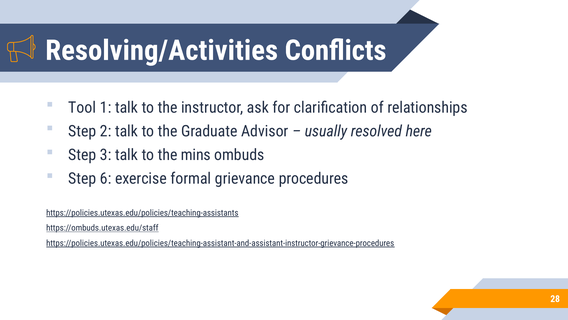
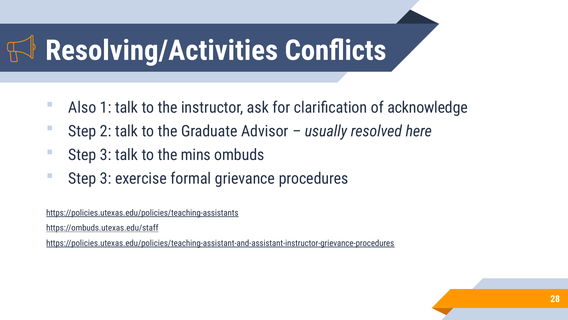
Tool: Tool -> Also
relationships: relationships -> acknowledge
6 at (106, 178): 6 -> 3
